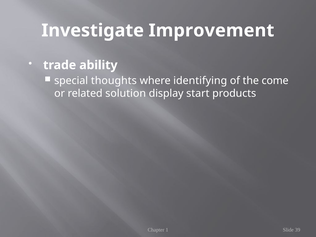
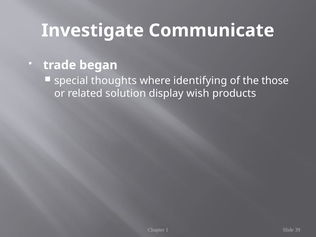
Improvement: Improvement -> Communicate
ability: ability -> began
come: come -> those
start: start -> wish
